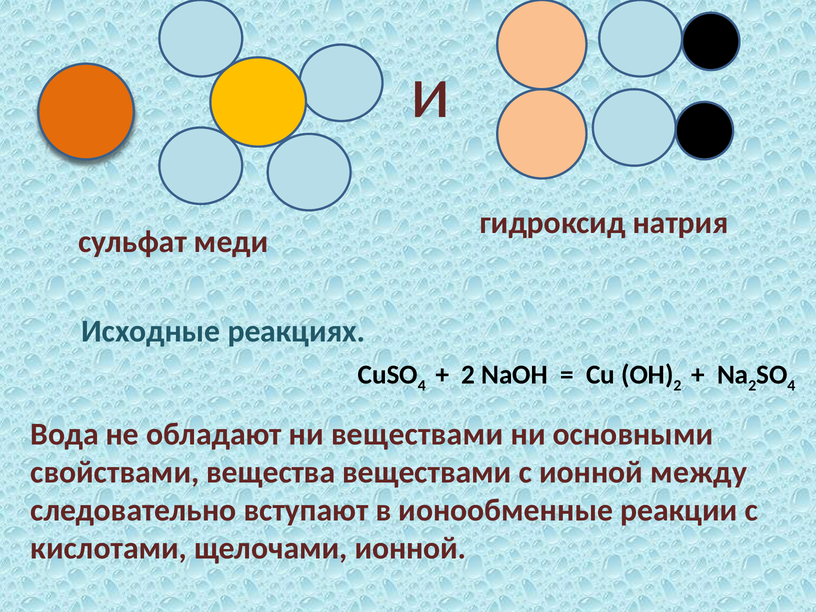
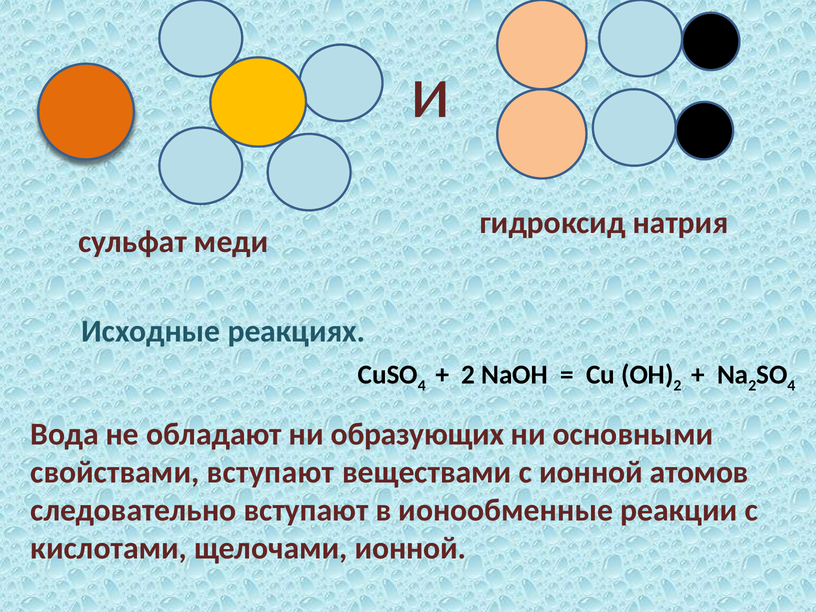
ни веществами: веществами -> образующих
свойствами вещества: вещества -> вступают
между: между -> атомов
